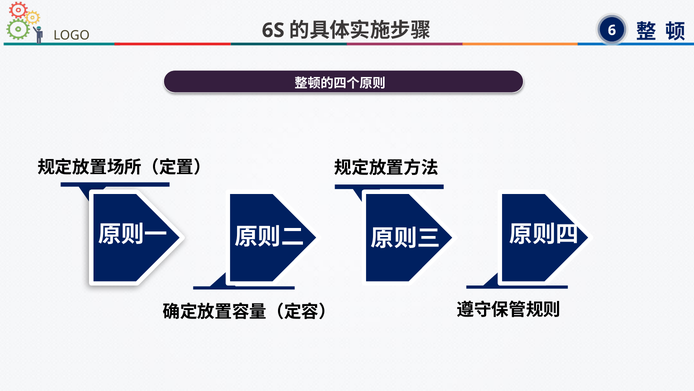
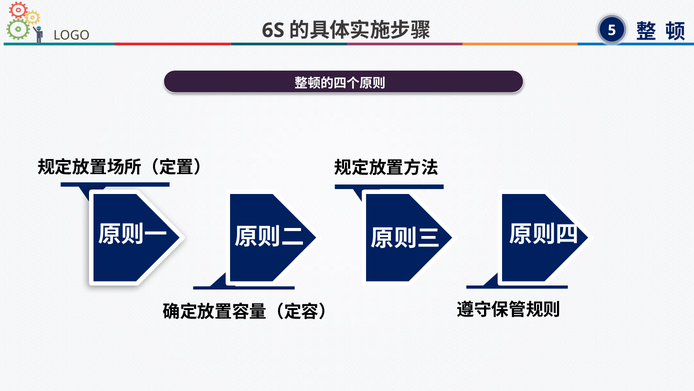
6: 6 -> 5
